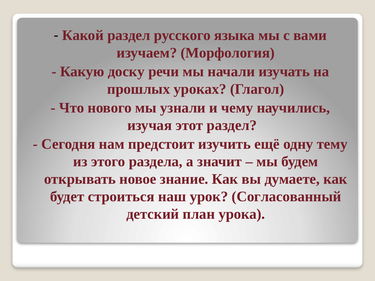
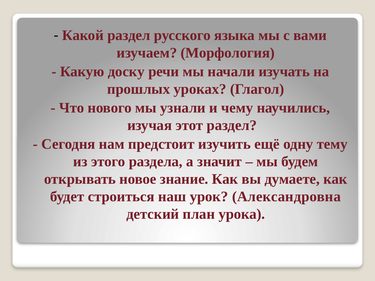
Согласованный: Согласованный -> Александровна
